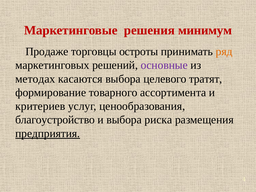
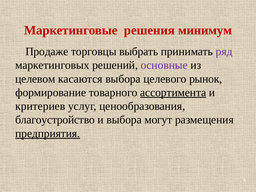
остроты: остроты -> выбрать
ряд colour: orange -> purple
методах: методах -> целевом
тратят: тратят -> рынок
ассортимента underline: none -> present
риска: риска -> могут
